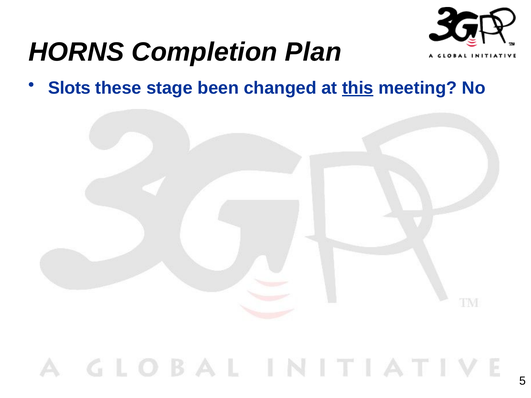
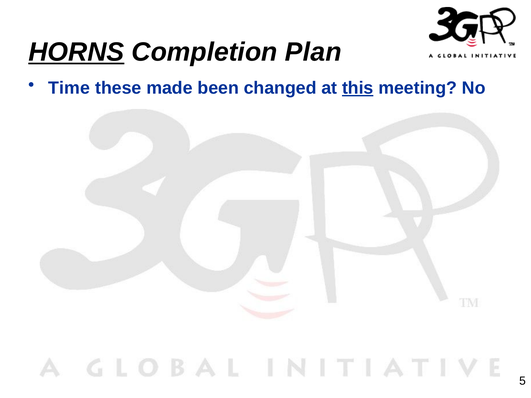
HORNS underline: none -> present
Slots: Slots -> Time
stage: stage -> made
